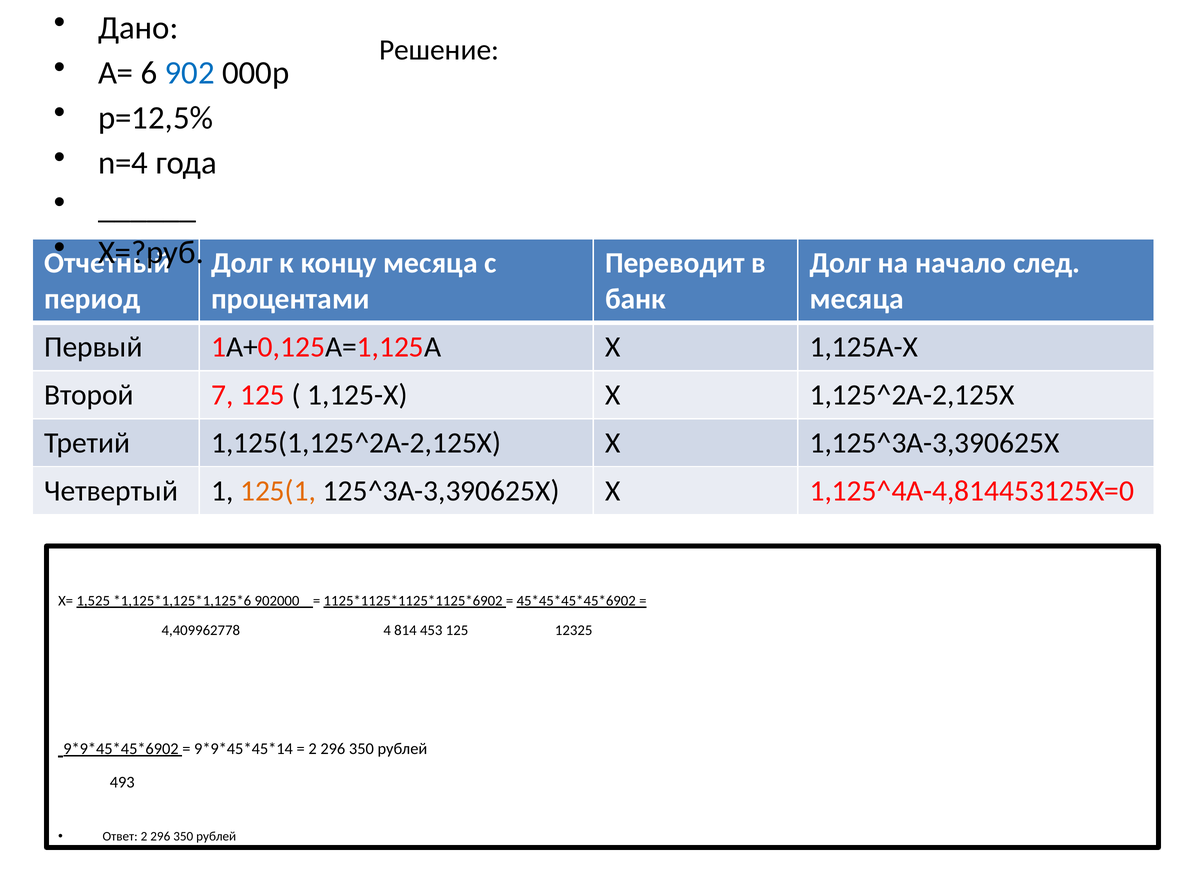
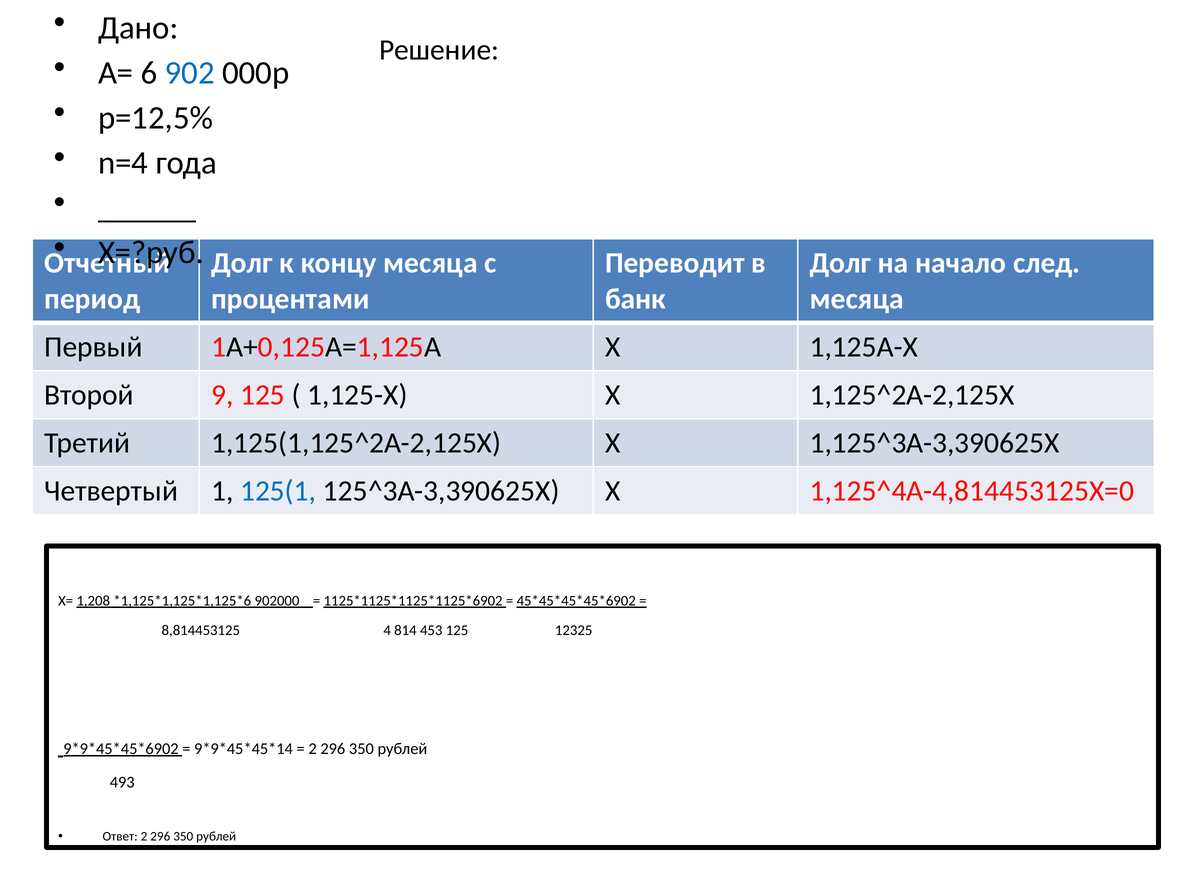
7: 7 -> 9
125(1 colour: orange -> blue
1,525: 1,525 -> 1,208
4,409962778: 4,409962778 -> 8,814453125
